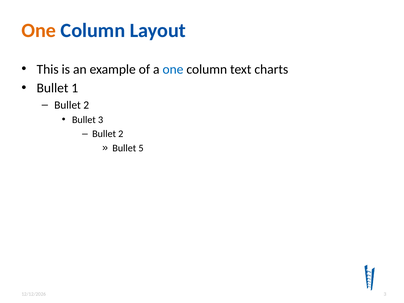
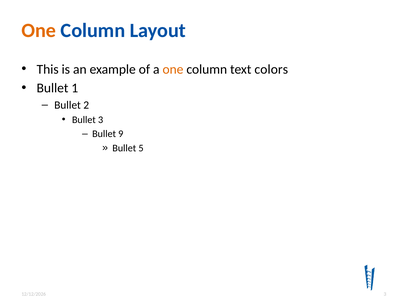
one at (173, 69) colour: blue -> orange
charts: charts -> colors
2 at (121, 134): 2 -> 9
